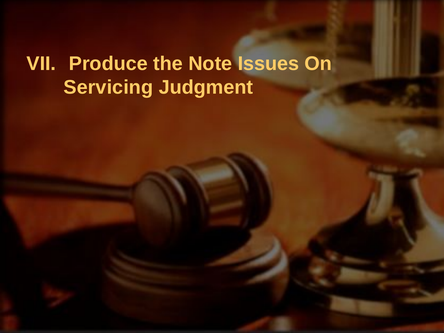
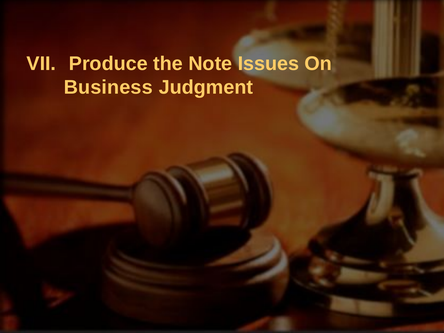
Servicing: Servicing -> Business
